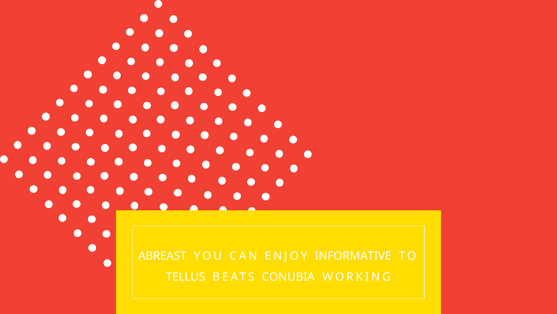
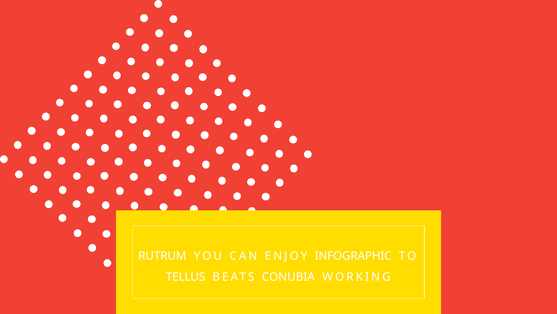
ABREAST: ABREAST -> RUTRUM
INFORMATIVE: INFORMATIVE -> INFOGRAPHIC
